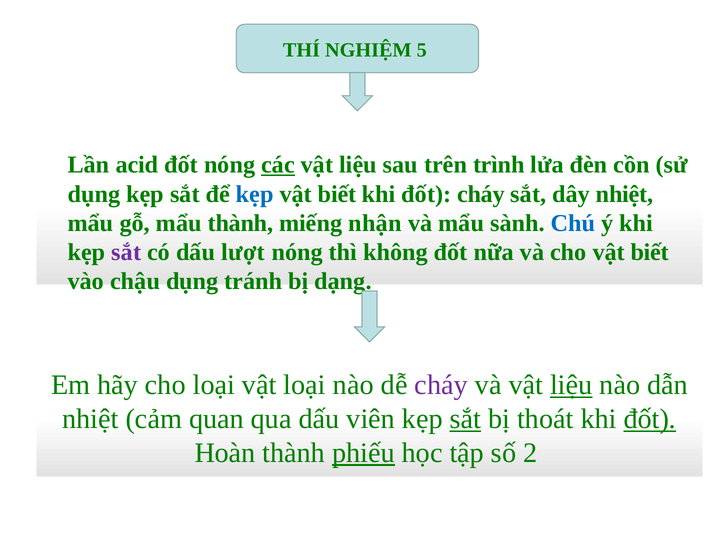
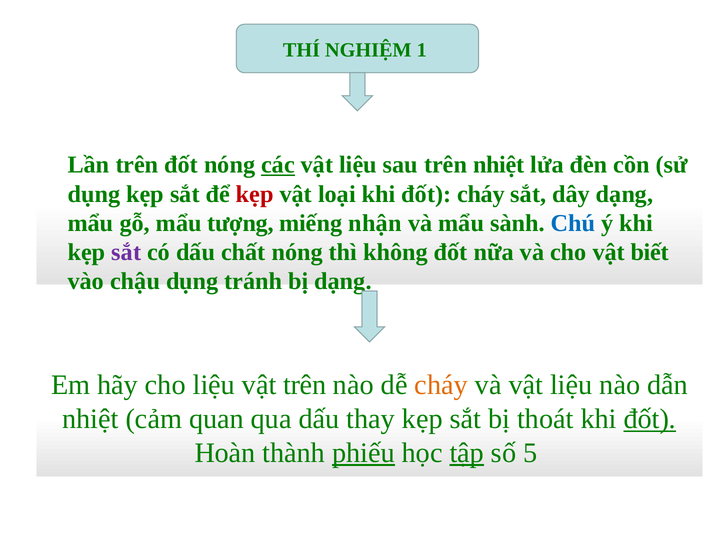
5: 5 -> 1
Lần acid: acid -> trên
trên trình: trình -> nhiệt
kẹp at (255, 194) colour: blue -> red
biết at (337, 194): biết -> loại
dây nhiệt: nhiệt -> dạng
mẩu thành: thành -> tượng
lượt: lượt -> chất
cho loại: loại -> liệu
vật loại: loại -> trên
cháy at (441, 385) colour: purple -> orange
liệu at (571, 385) underline: present -> none
viên: viên -> thay
sắt at (465, 419) underline: present -> none
tập underline: none -> present
2: 2 -> 5
